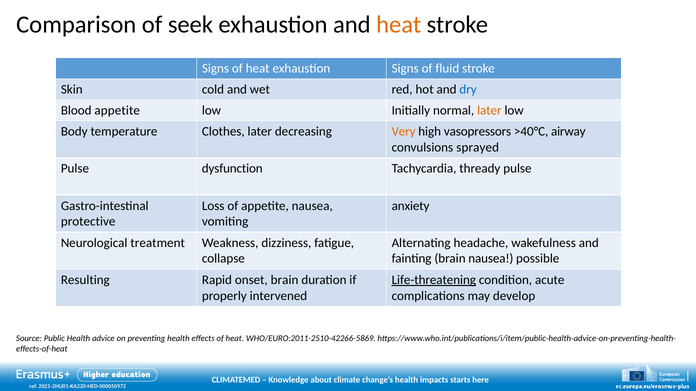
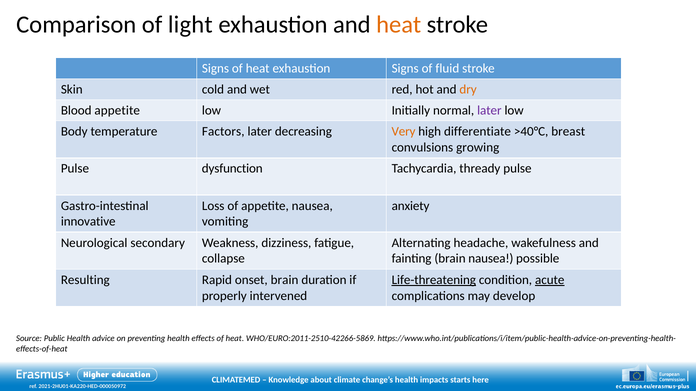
seek: seek -> light
dry colour: blue -> orange
later at (489, 111) colour: orange -> purple
Clothes: Clothes -> Factors
vasopressors: vasopressors -> differentiate
airway: airway -> breast
sprayed: sprayed -> growing
protective: protective -> innovative
treatment: treatment -> secondary
acute underline: none -> present
